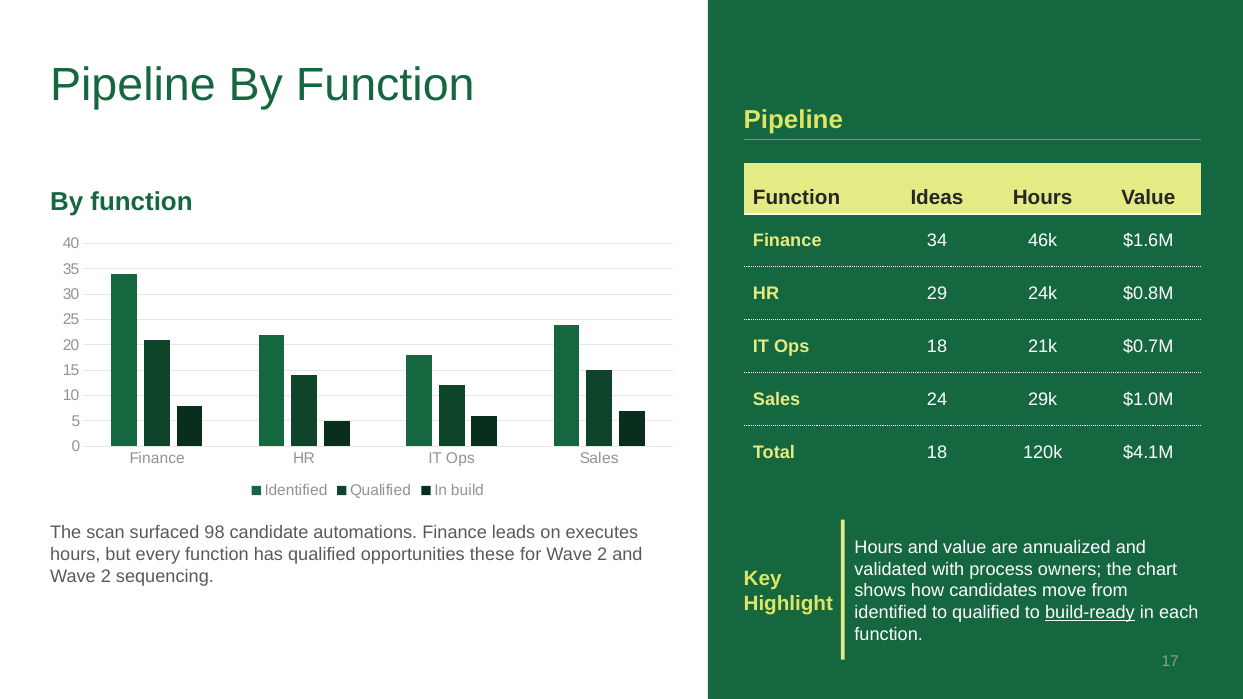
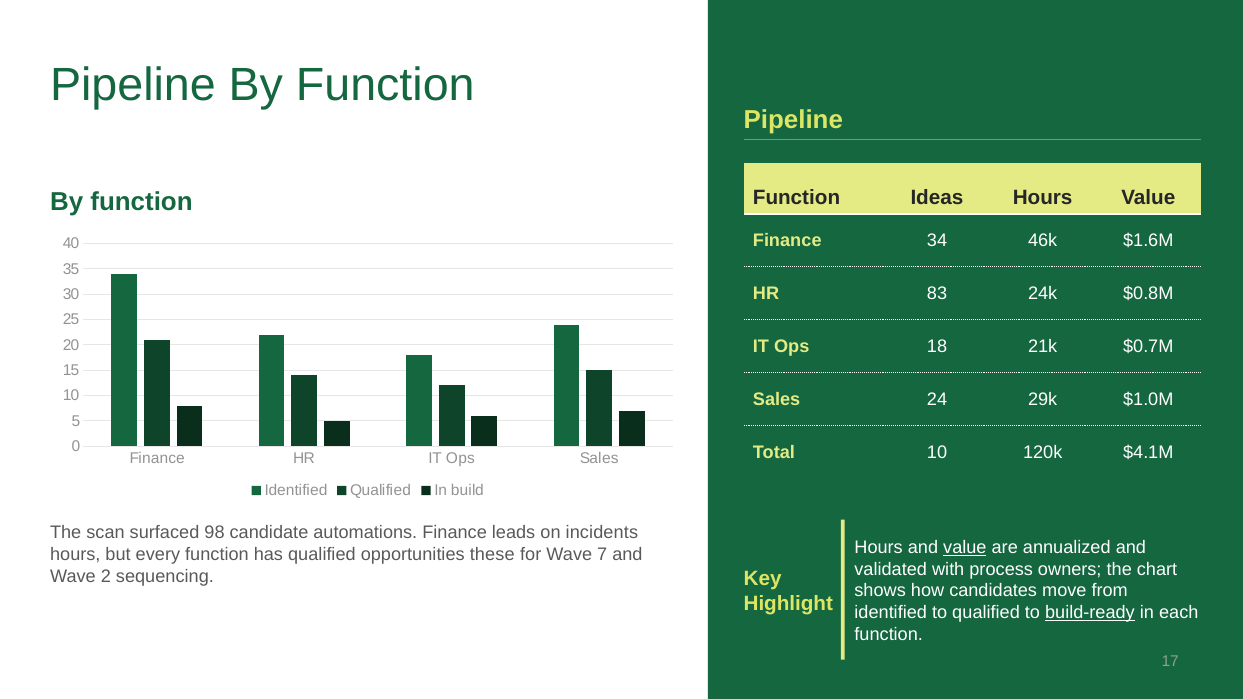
29: 29 -> 83
Total 18: 18 -> 10
executes: executes -> incidents
value at (965, 547) underline: none -> present
for Wave 2: 2 -> 7
